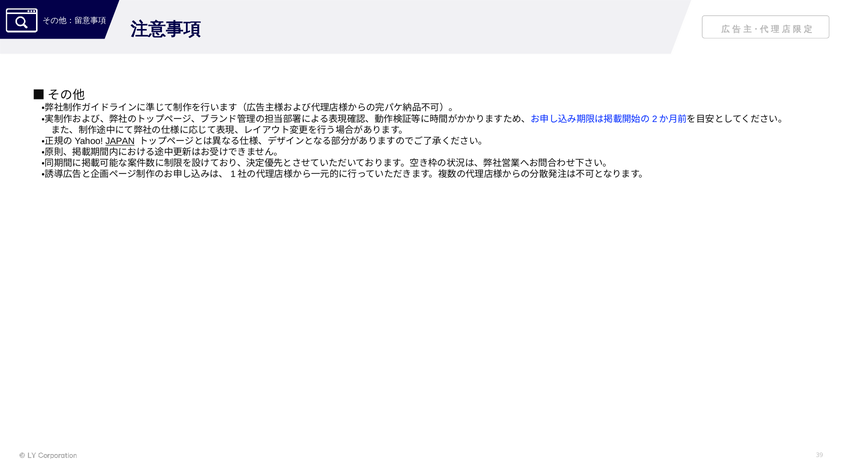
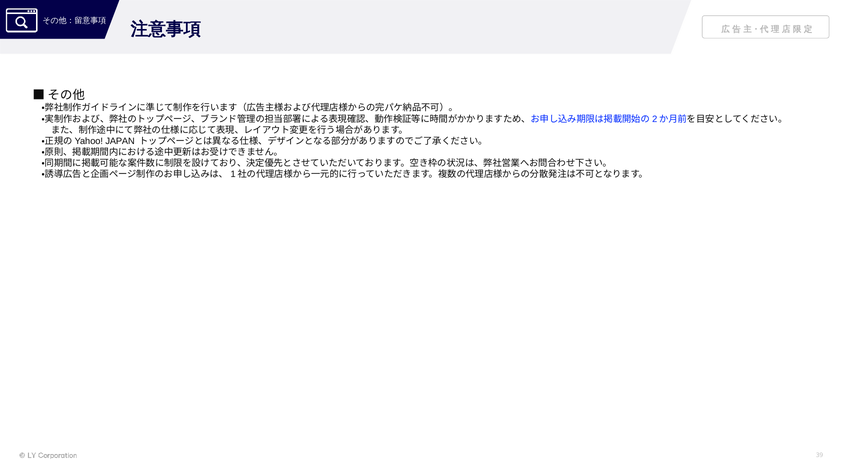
JAPAN underline: present -> none
